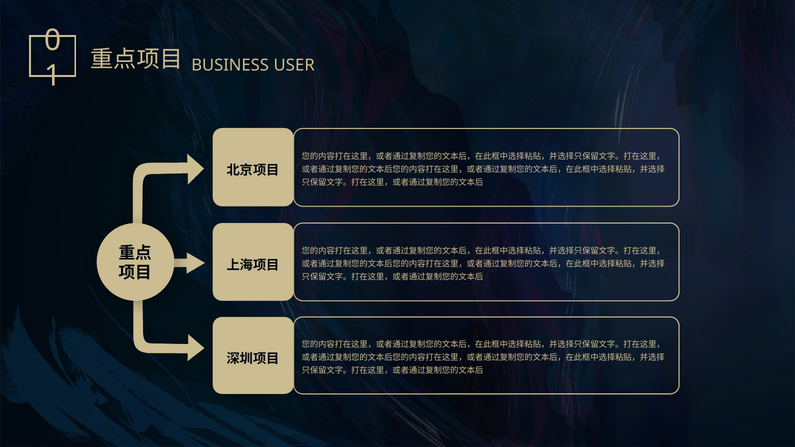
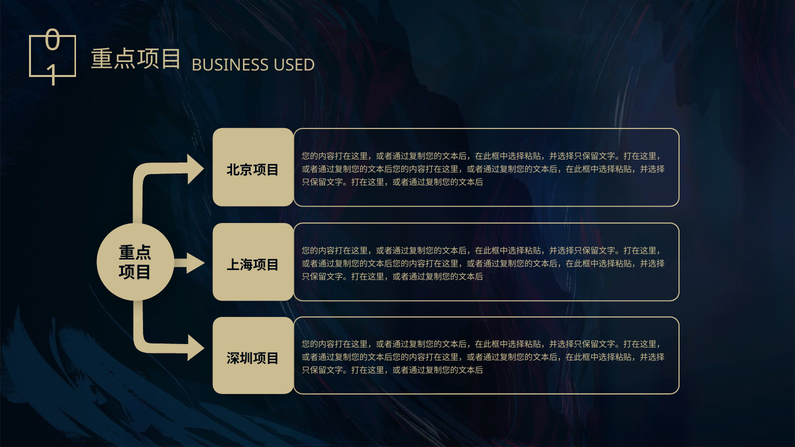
USER: USER -> USED
